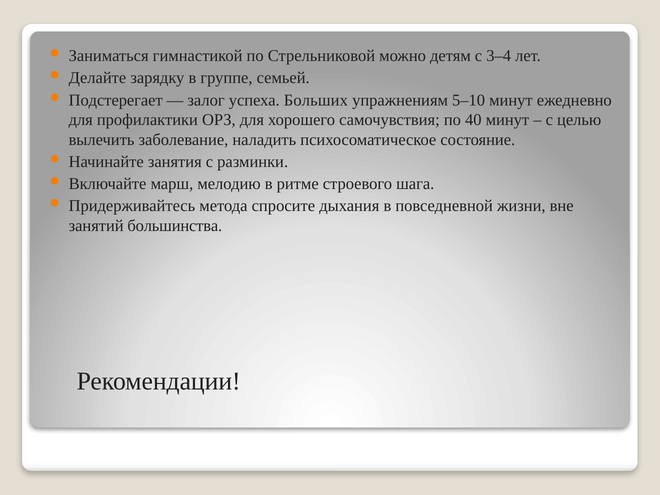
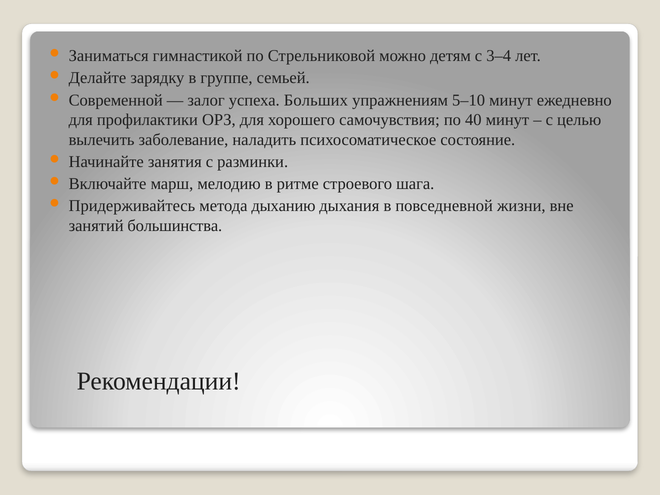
Подстерегает: Подстерегает -> Современной
спросите: спросите -> дыханию
